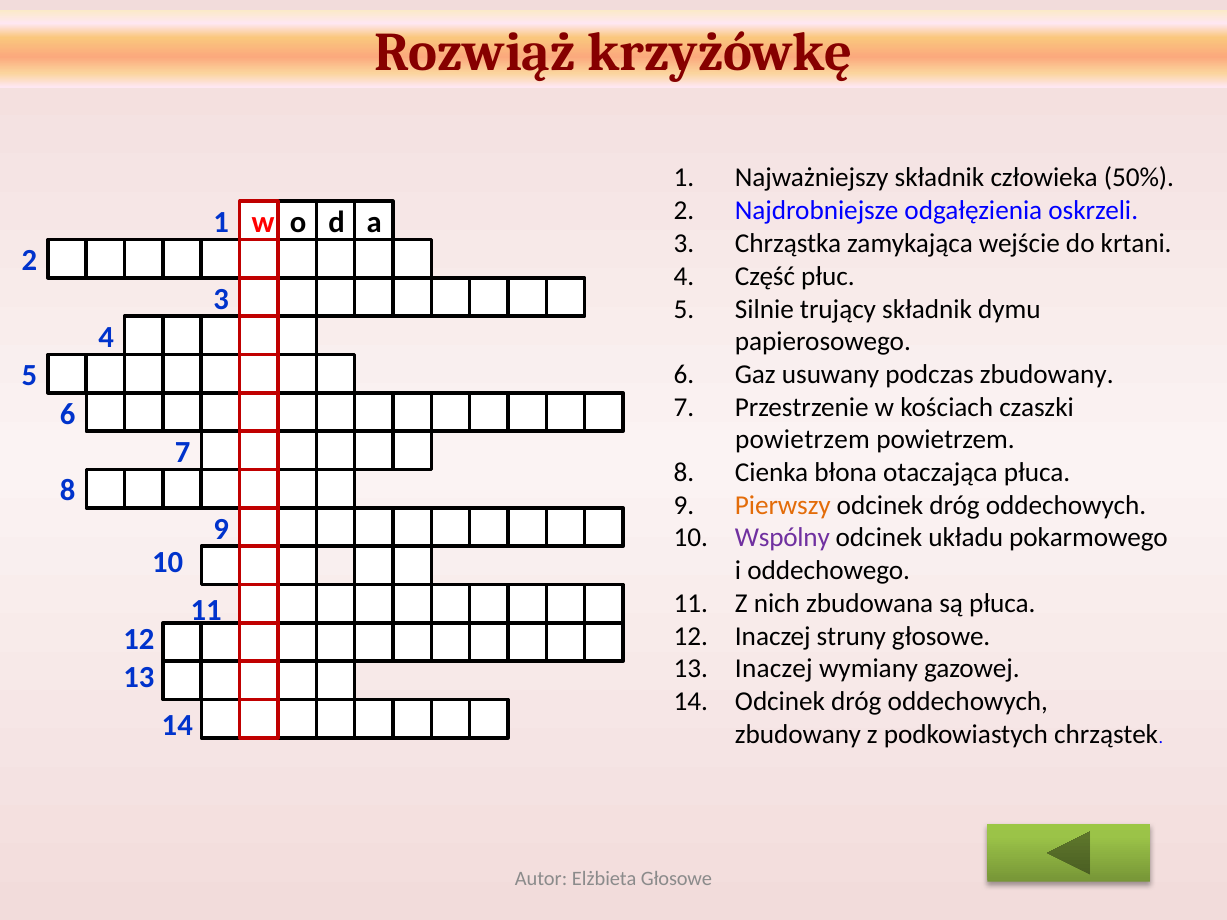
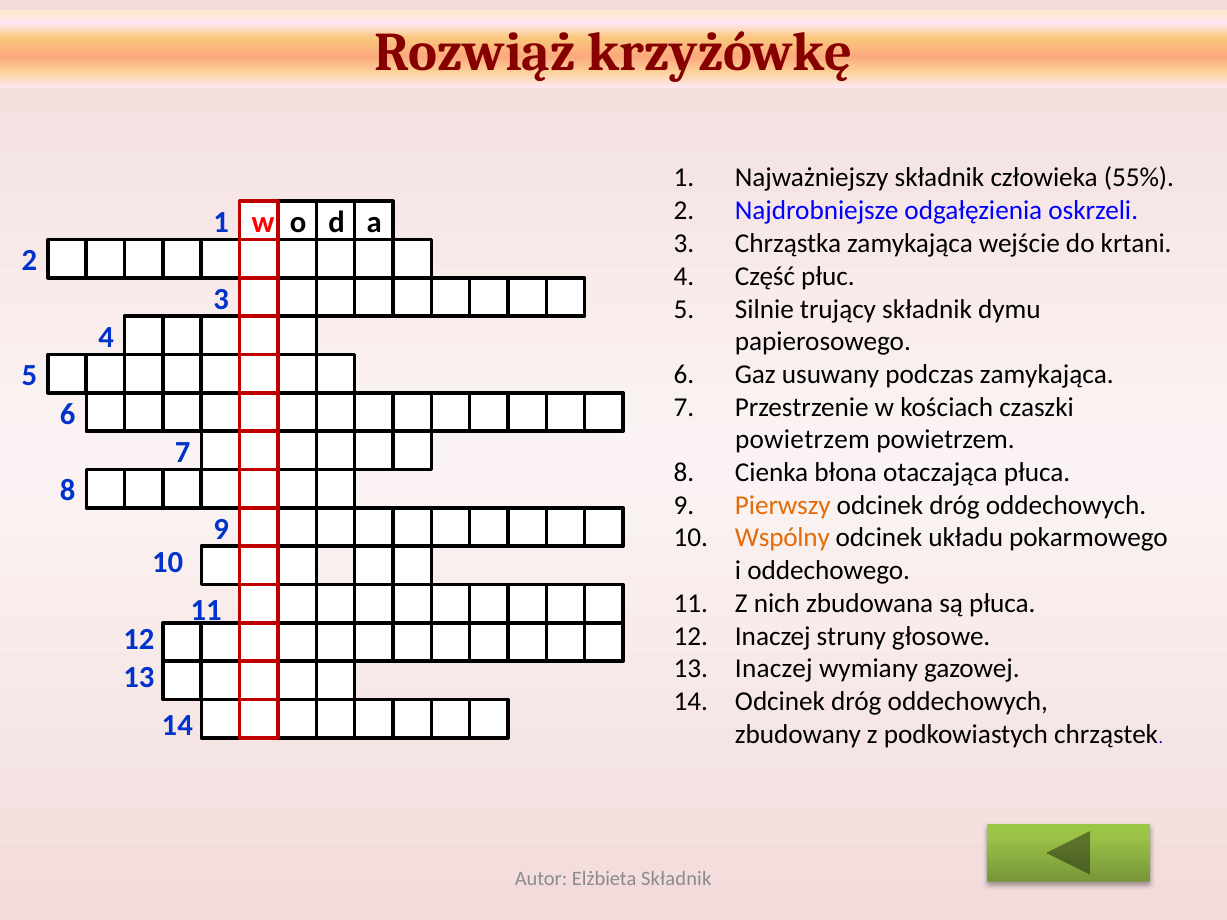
50%: 50% -> 55%
podczas zbudowany: zbudowany -> zamykająca
Wspólny colour: purple -> orange
Elżbieta Głosowe: Głosowe -> Składnik
